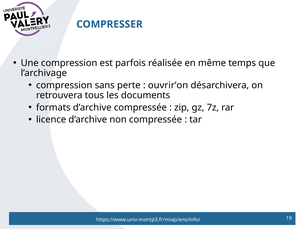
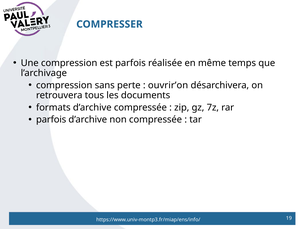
licence at (51, 120): licence -> parfois
